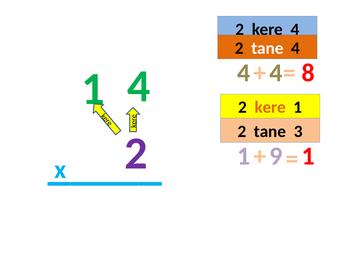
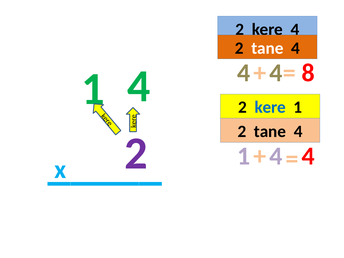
kere at (270, 107) colour: orange -> blue
3 at (298, 131): 3 -> 4
1 9: 9 -> 4
1 at (308, 156): 1 -> 4
